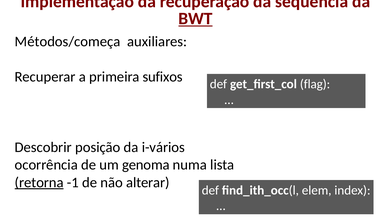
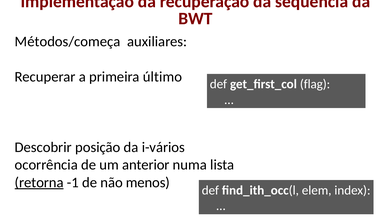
BWT underline: present -> none
sufixos: sufixos -> último
genoma: genoma -> anterior
alterar: alterar -> menos
